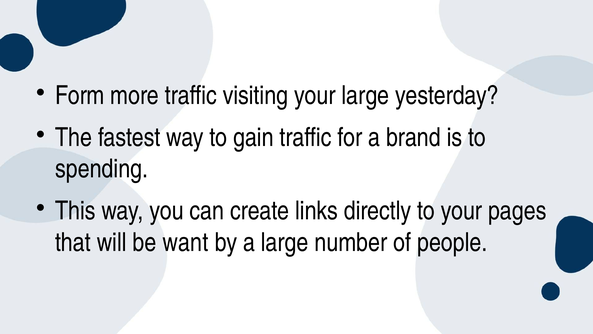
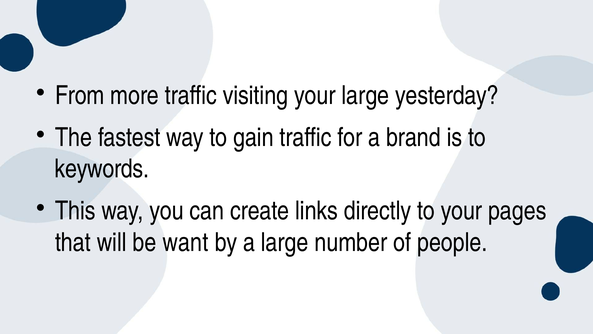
Form: Form -> From
spending: spending -> keywords
